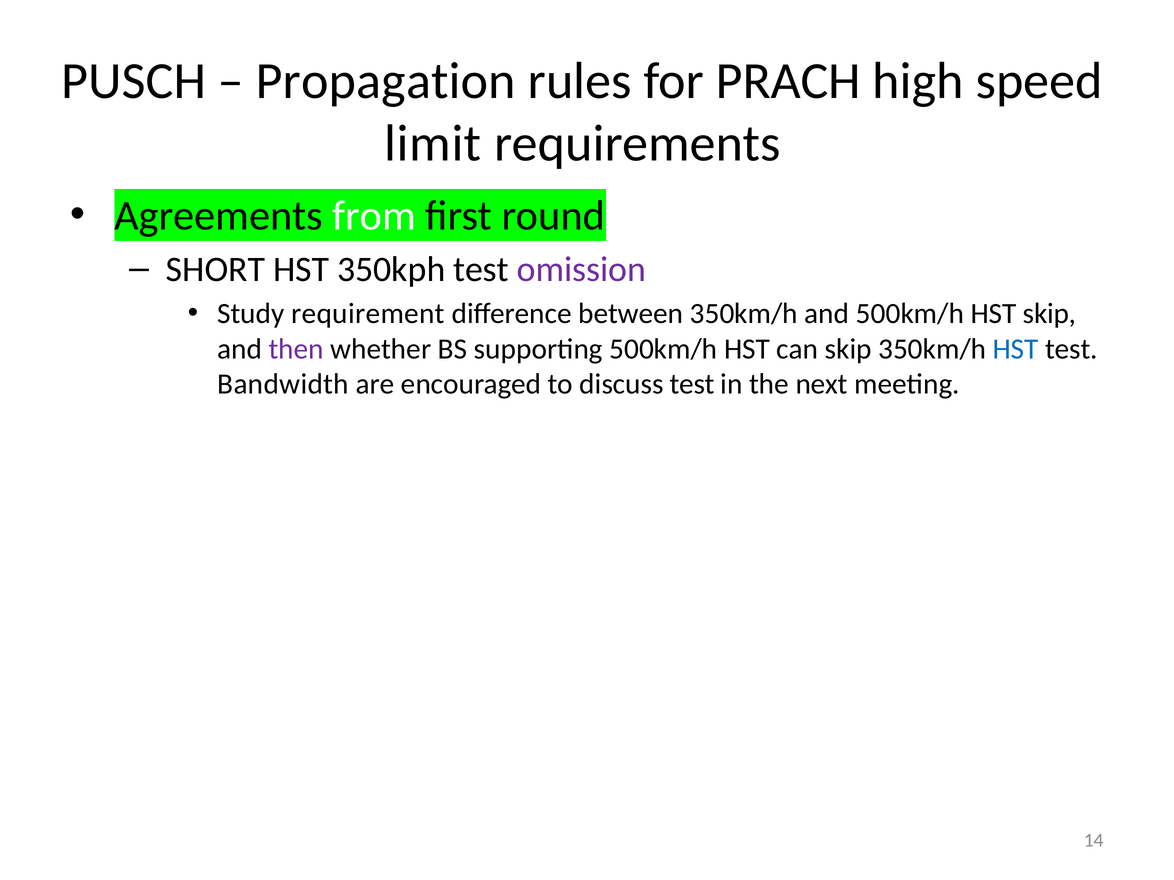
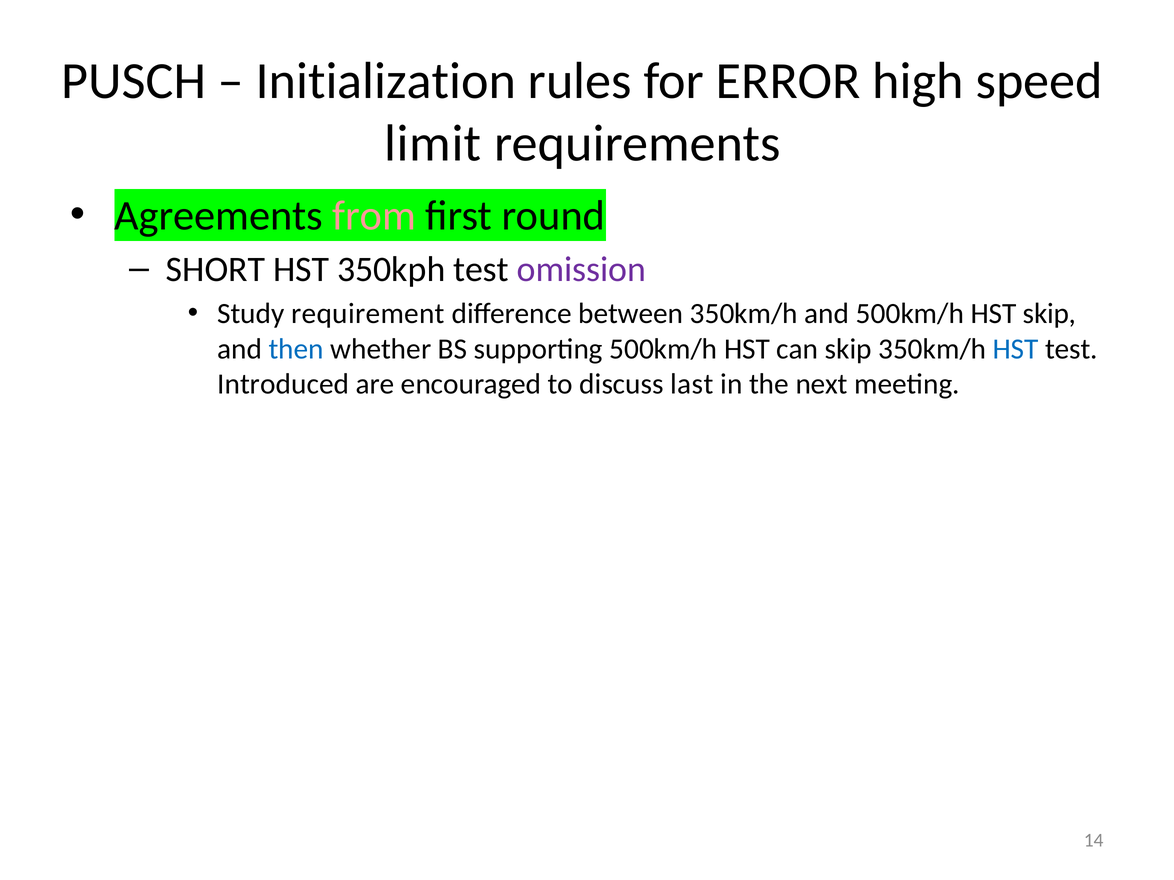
Propagation: Propagation -> Initialization
PRACH: PRACH -> ERROR
from colour: white -> pink
then colour: purple -> blue
Bandwidth: Bandwidth -> Introduced
discuss test: test -> last
